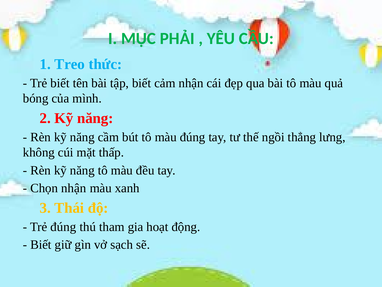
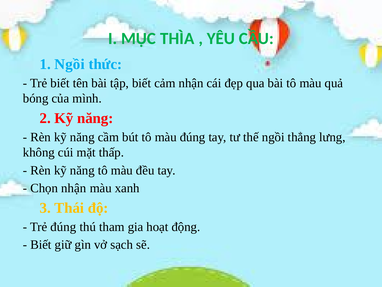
PHẢI: PHẢI -> THÌA
1 Treo: Treo -> Ngồi
